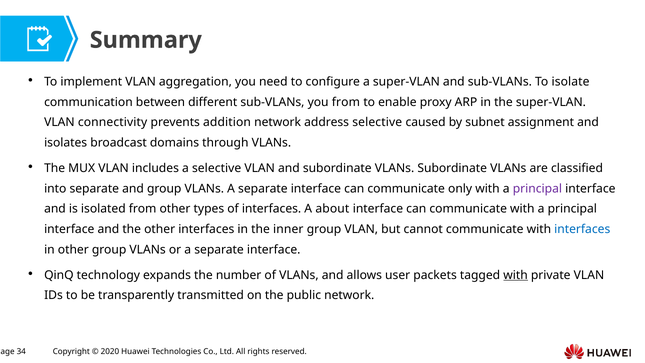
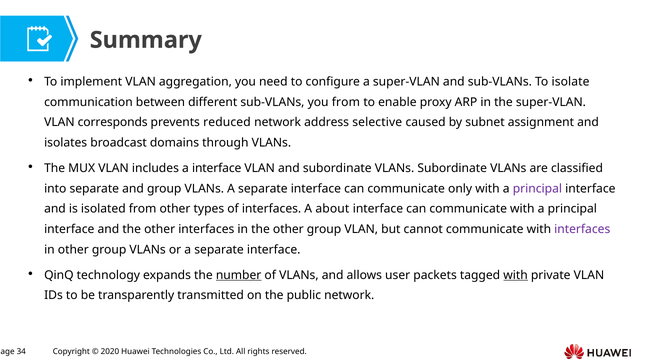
connectivity: connectivity -> corresponds
addition: addition -> reduced
a selective: selective -> interface
in the inner: inner -> other
interfaces at (582, 229) colour: blue -> purple
number underline: none -> present
